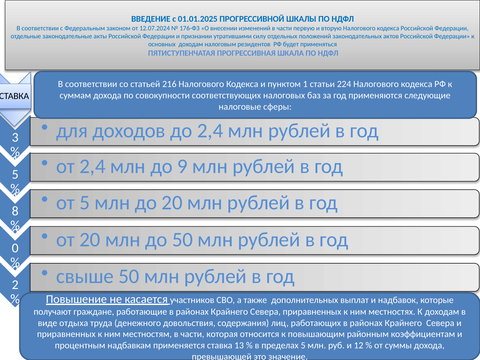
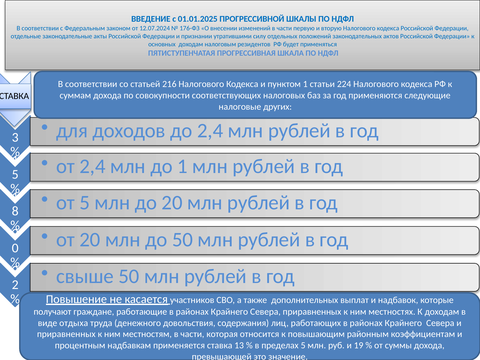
сферы: сферы -> других
9 at (182, 166): 9 -> 1
12: 12 -> 19
